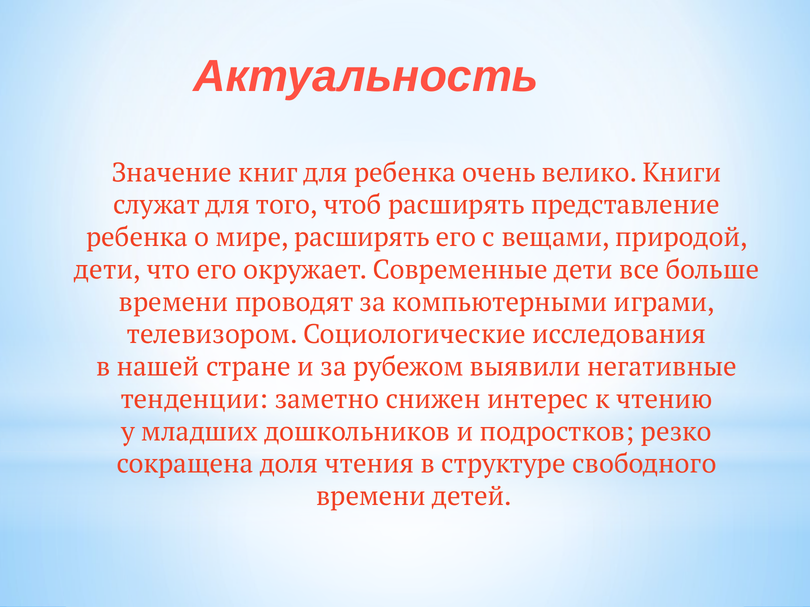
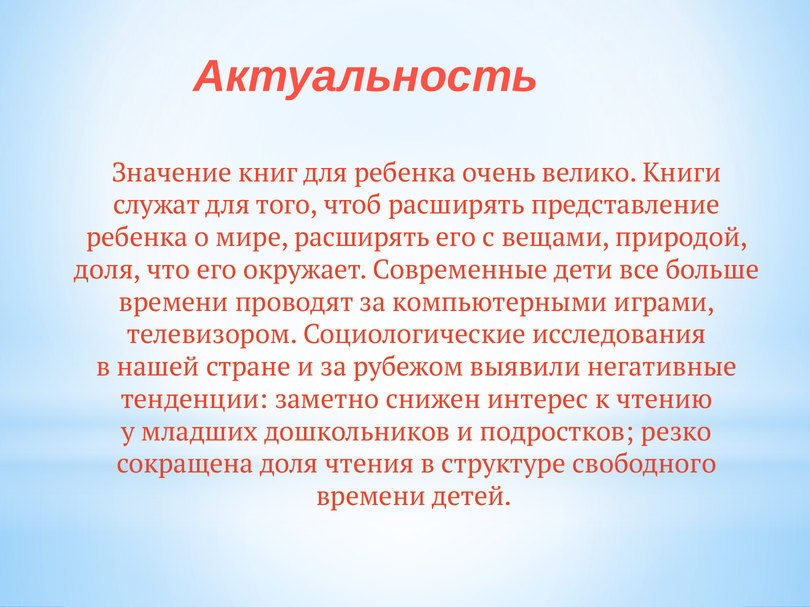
дети at (107, 270): дети -> доля
